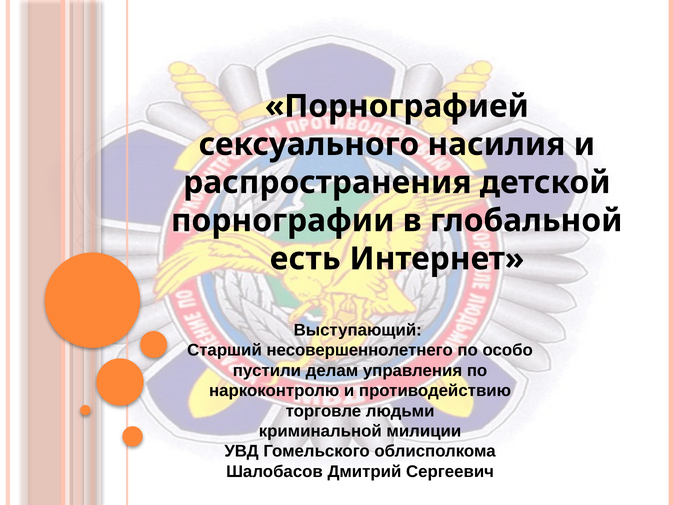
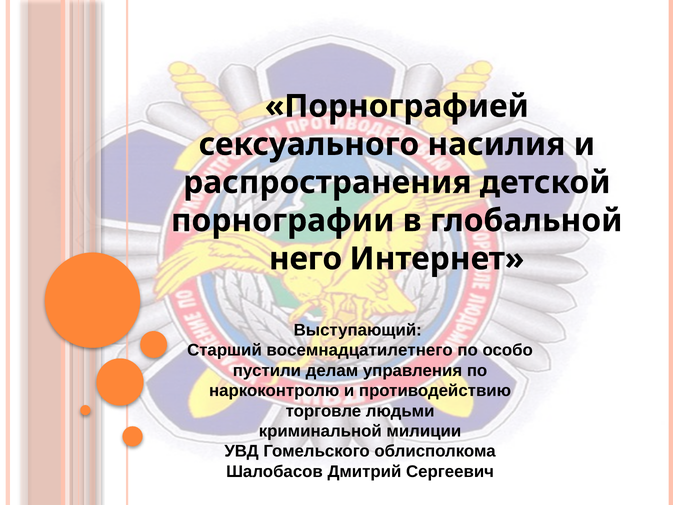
есть: есть -> него
несовершеннолетнего: несовершеннолетнего -> восемнадцатилетнего
